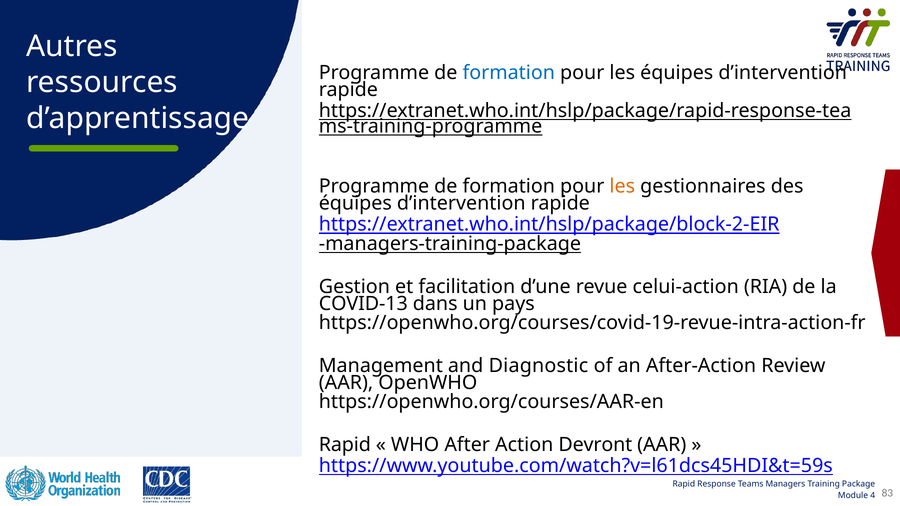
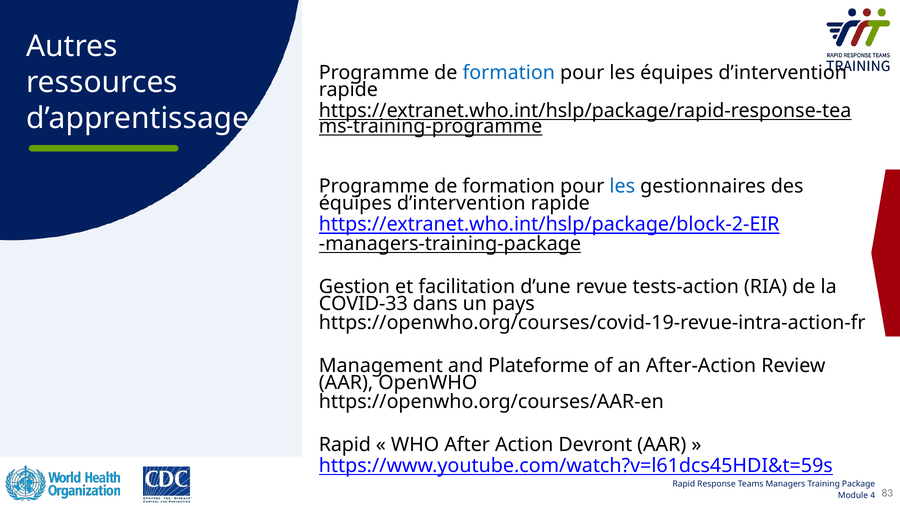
les at (622, 186) colour: orange -> blue
celui-action: celui-action -> tests-action
COVID-13: COVID-13 -> COVID-33
Diagnostic: Diagnostic -> Plateforme
